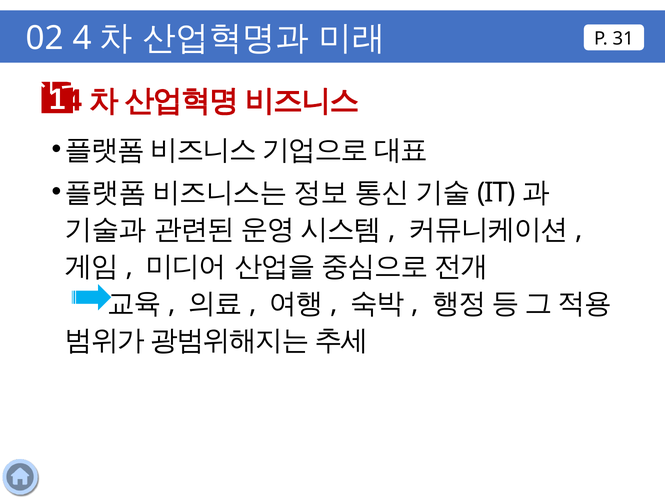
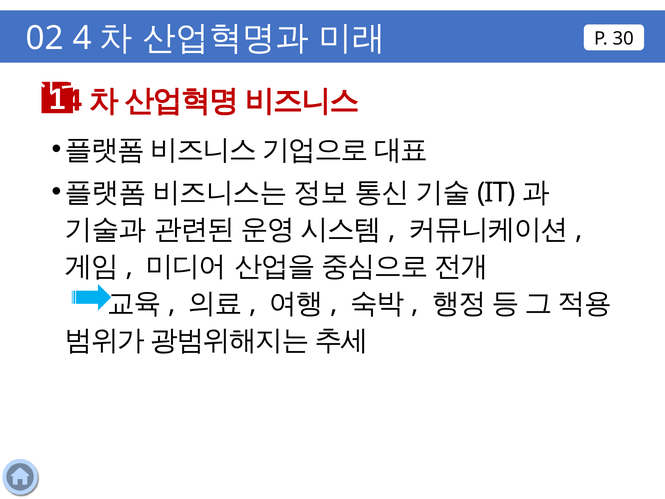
31: 31 -> 30
